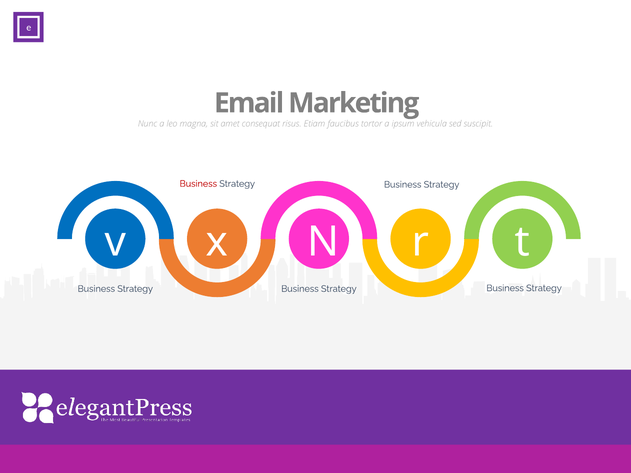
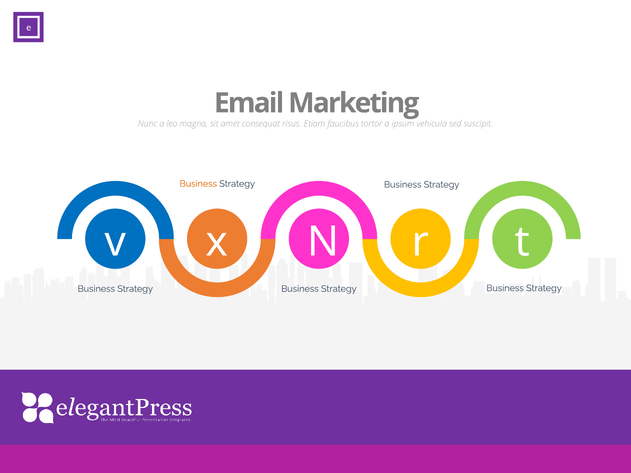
Business at (198, 184) colour: red -> orange
